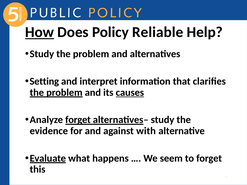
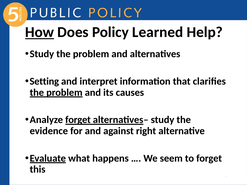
Reliable: Reliable -> Learned
causes underline: present -> none
with: with -> right
